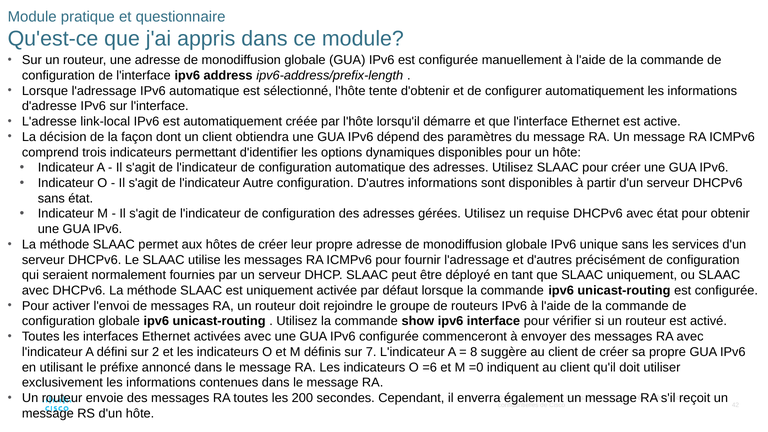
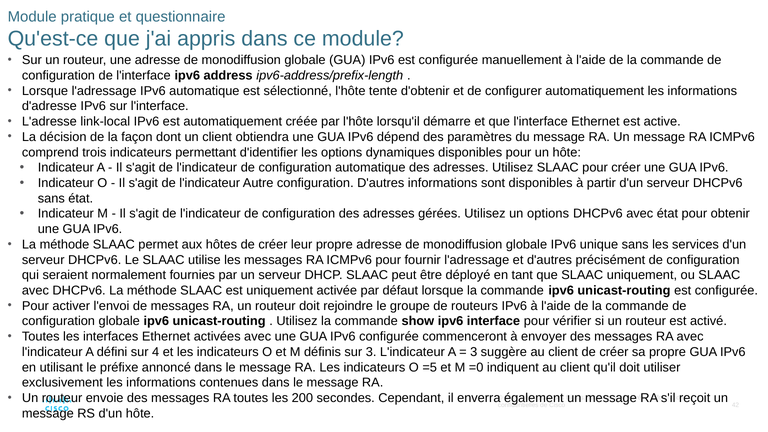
un requise: requise -> options
2: 2 -> 4
sur 7: 7 -> 3
8 at (474, 352): 8 -> 3
=6: =6 -> =5
